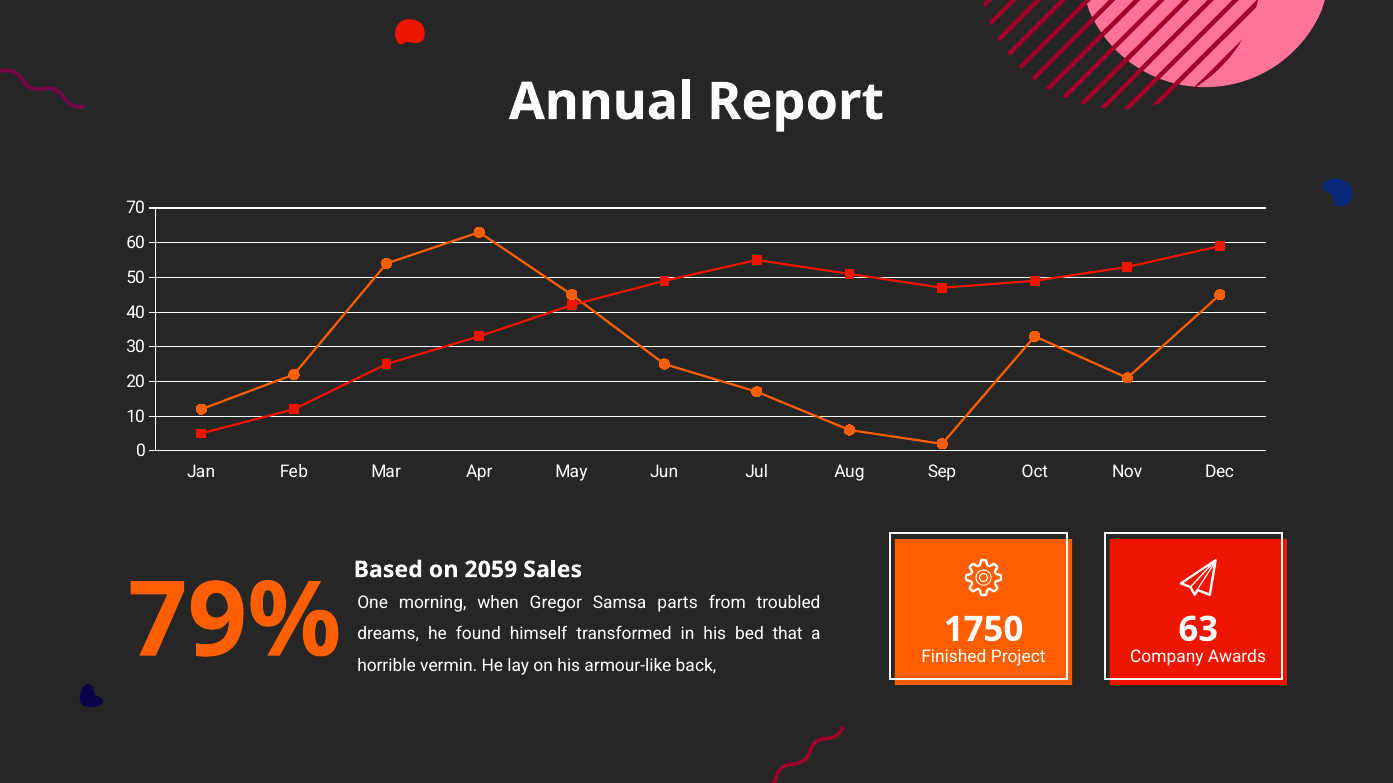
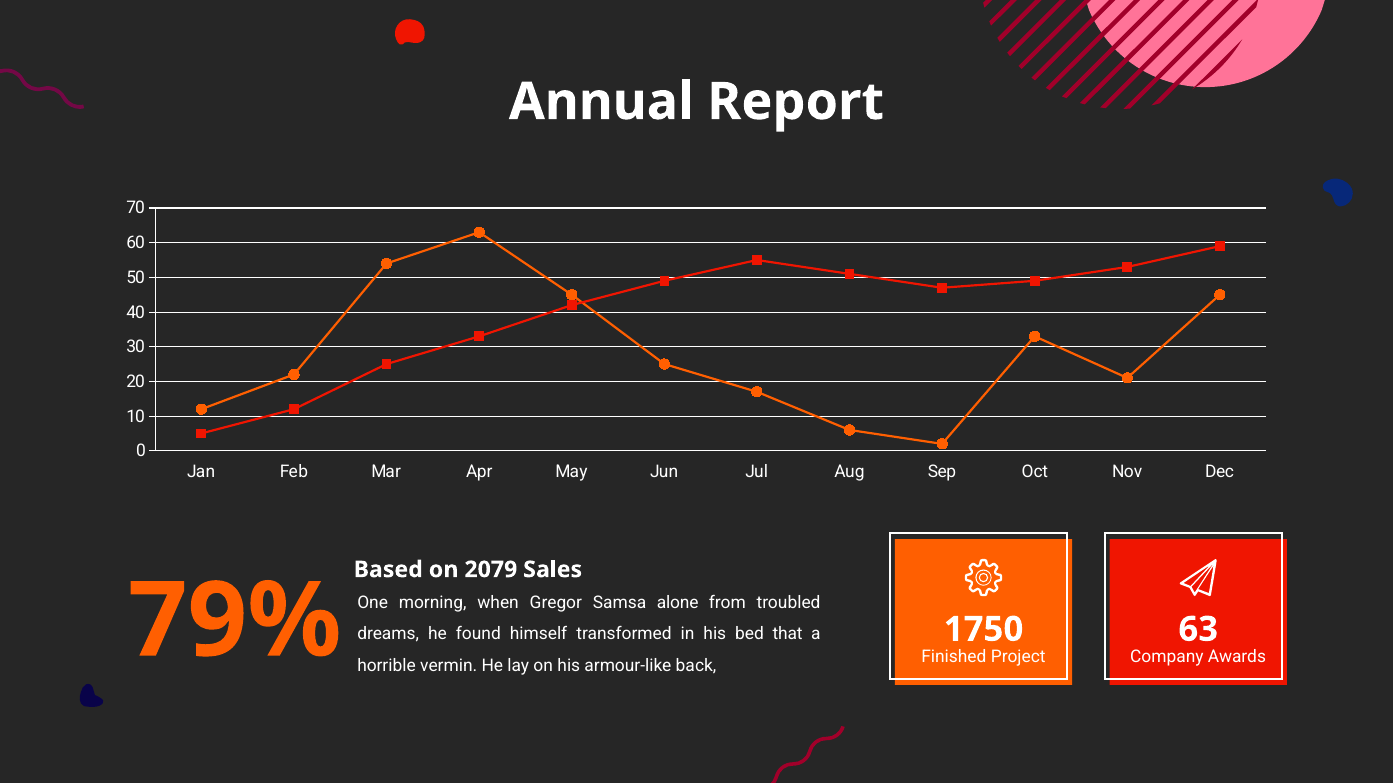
2059: 2059 -> 2079
parts: parts -> alone
